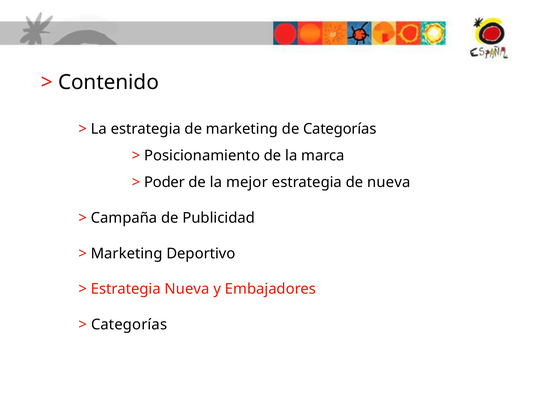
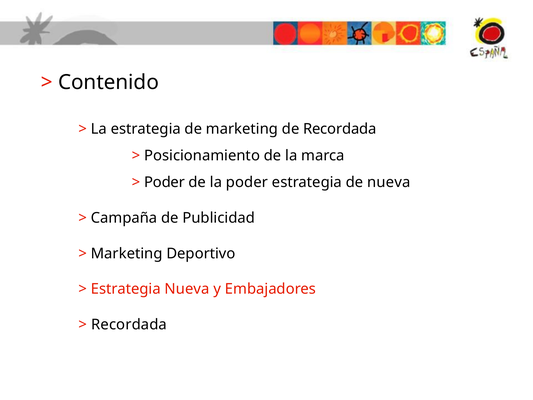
de Categorías: Categorías -> Recordada
la mejor: mejor -> poder
Categorías at (129, 324): Categorías -> Recordada
